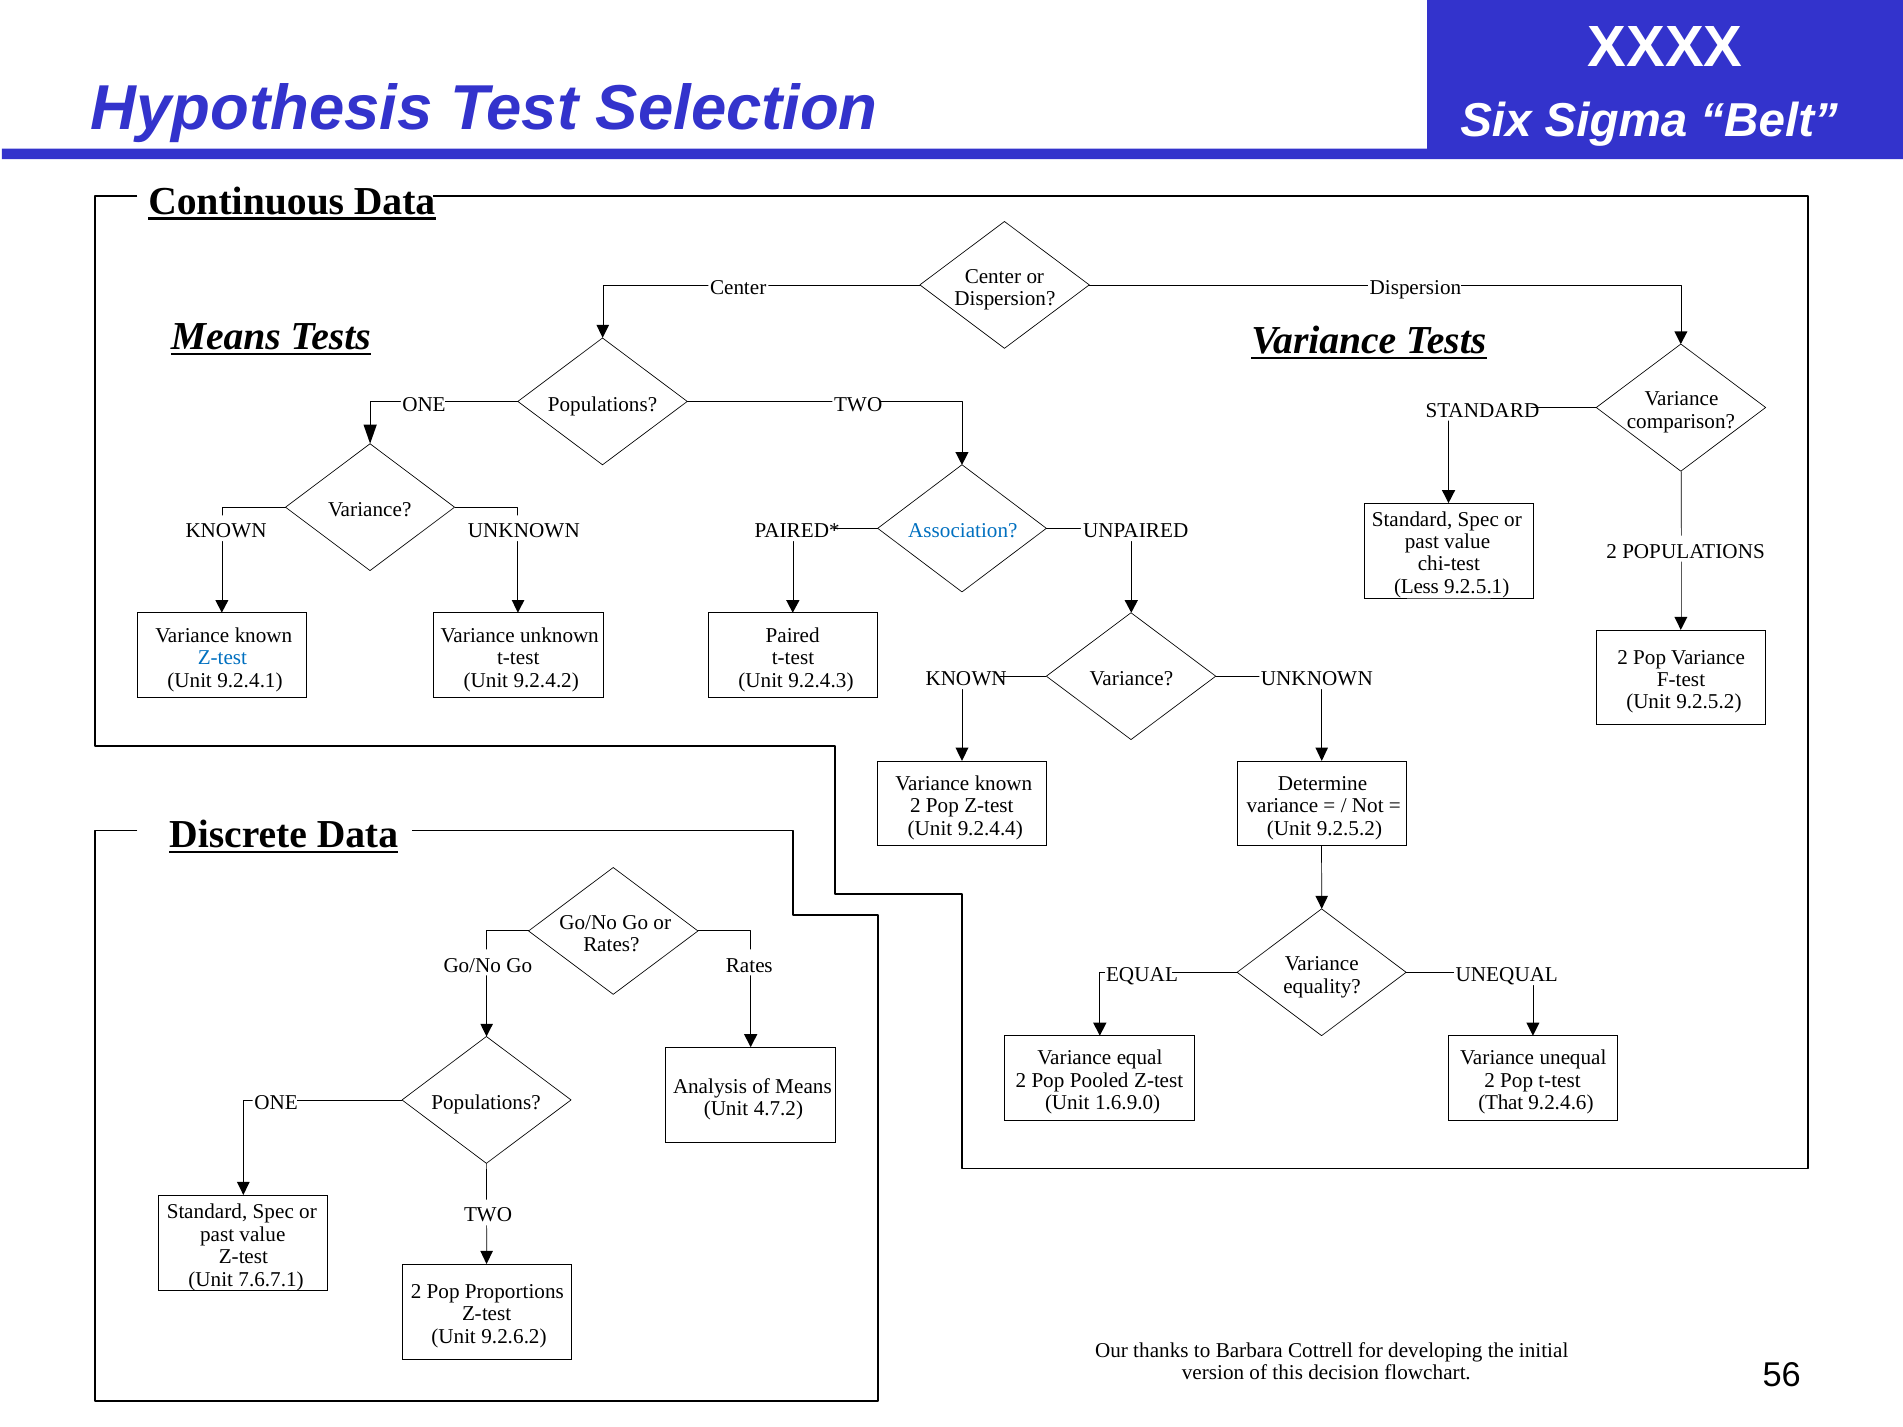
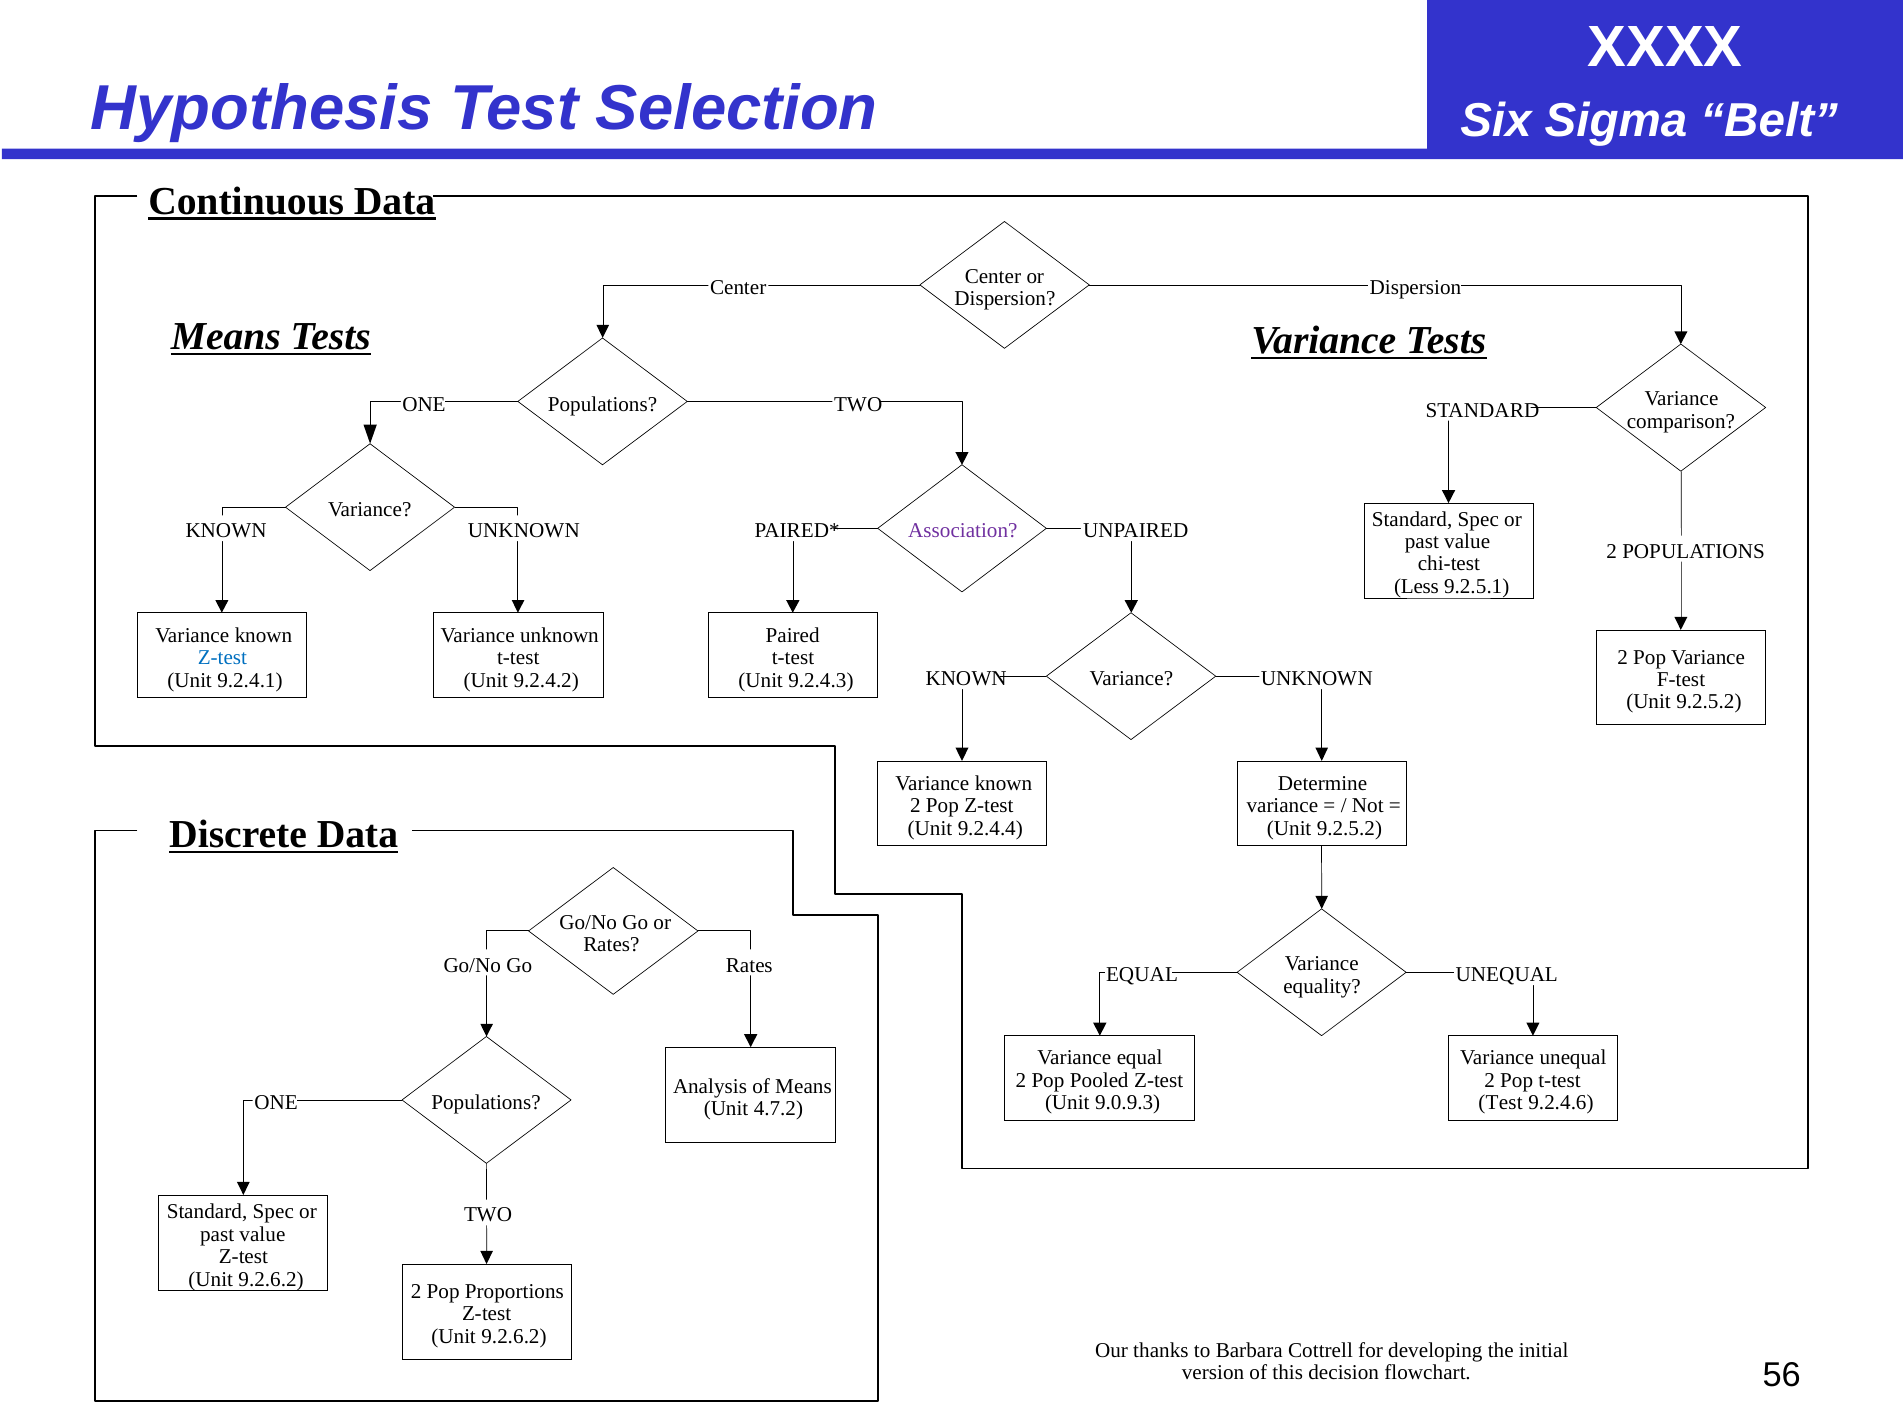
Association colour: blue -> purple
1.6.9.0: 1.6.9.0 -> 9.0.9.3
That at (1501, 1103): That -> Test
7.6.7.1 at (271, 1280): 7.6.7.1 -> 9.2.6.2
